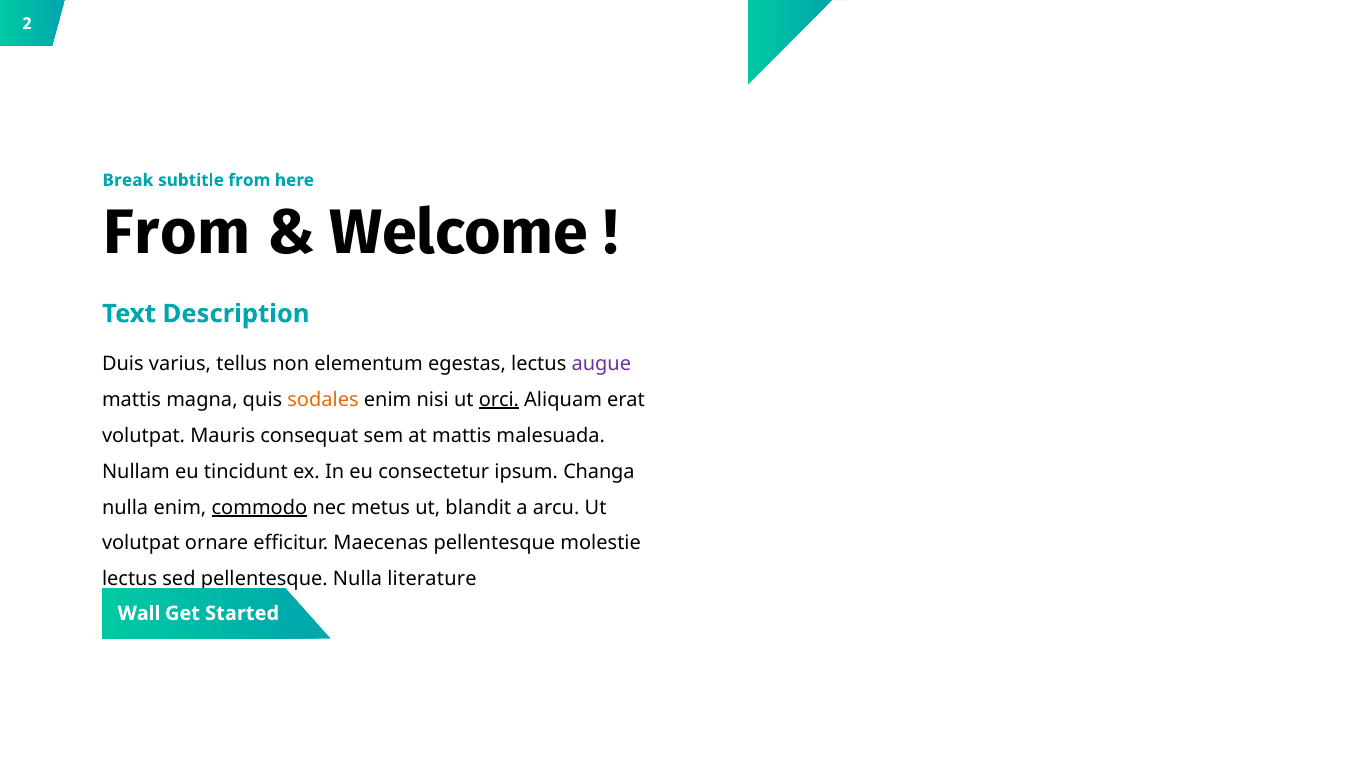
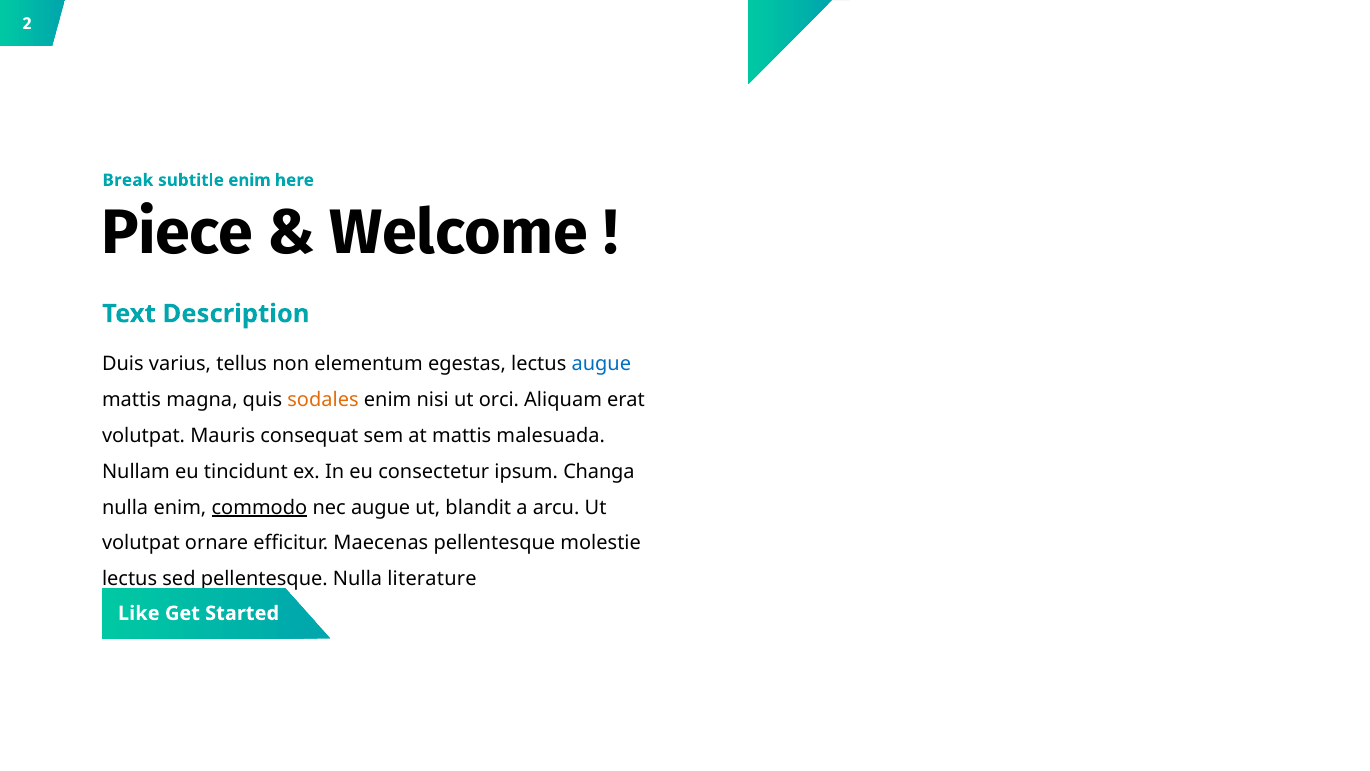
subtitle from: from -> enim
From at (177, 233): From -> Piece
augue at (601, 363) colour: purple -> blue
orci underline: present -> none
nec metus: metus -> augue
Wall: Wall -> Like
